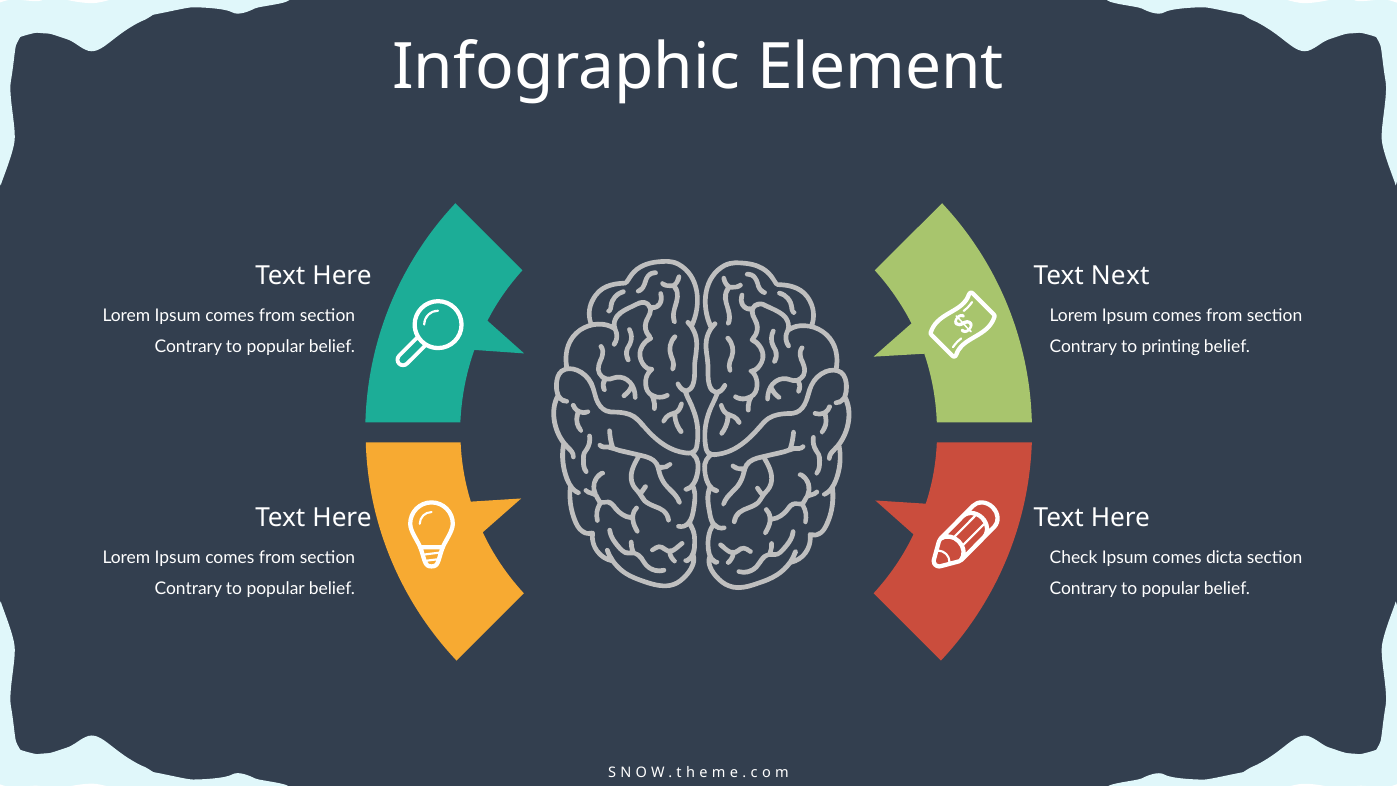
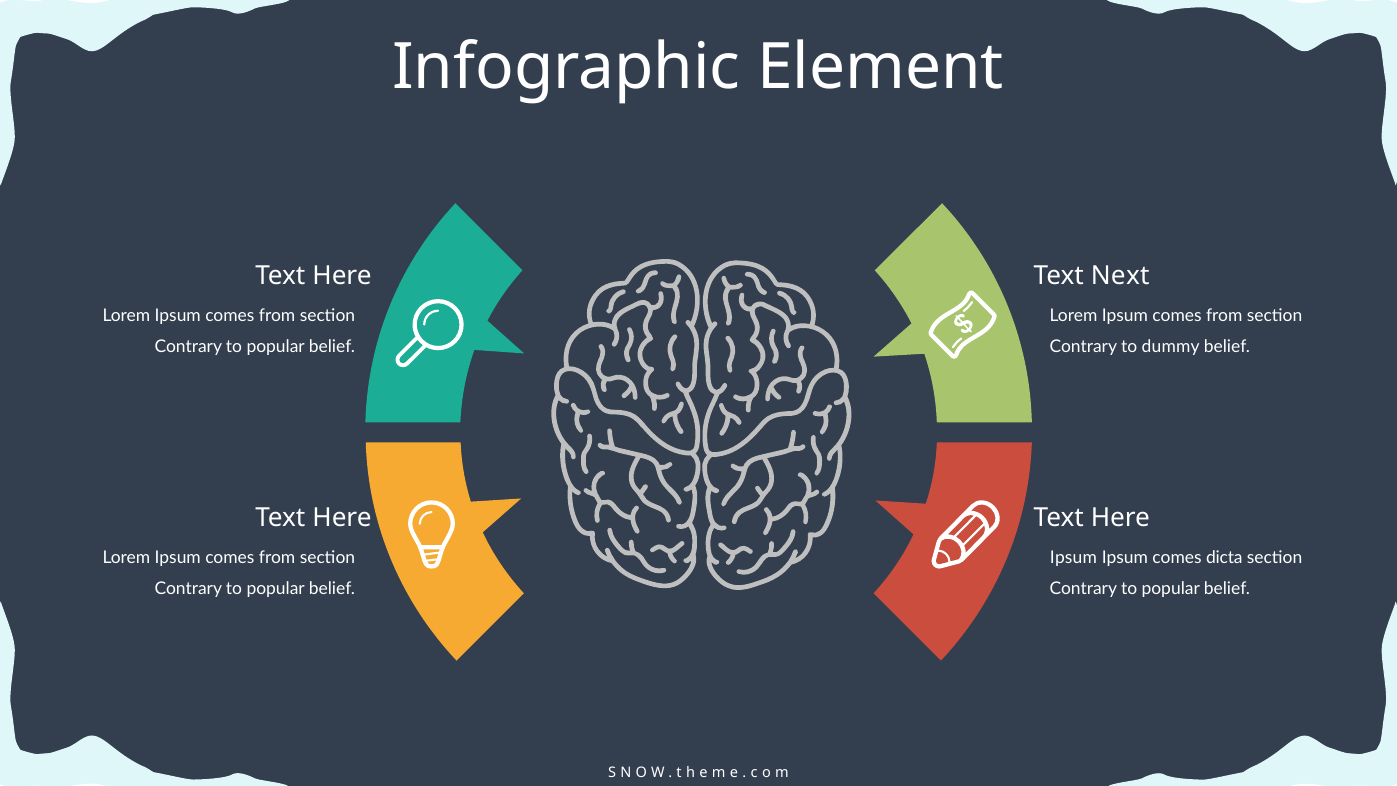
printing: printing -> dummy
Check at (1074, 557): Check -> Ipsum
